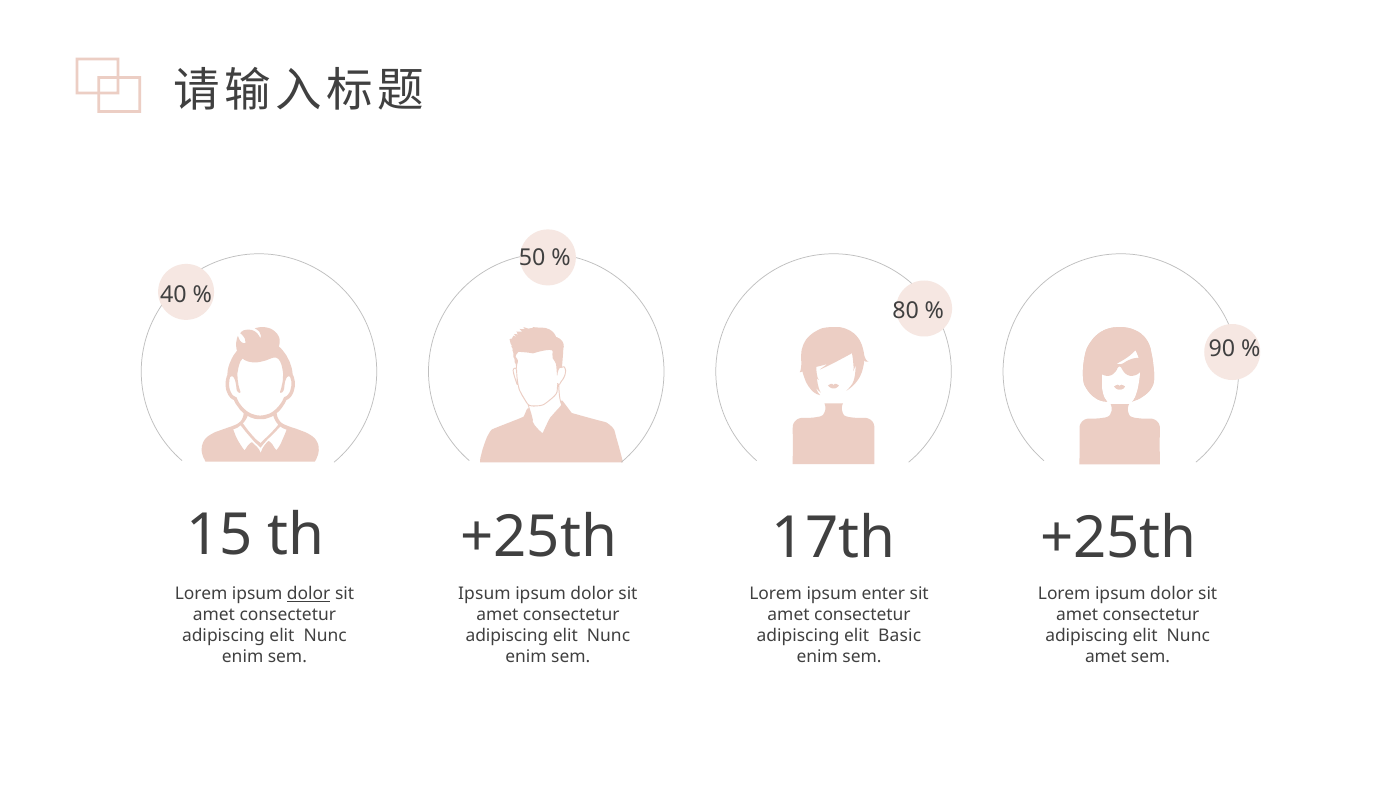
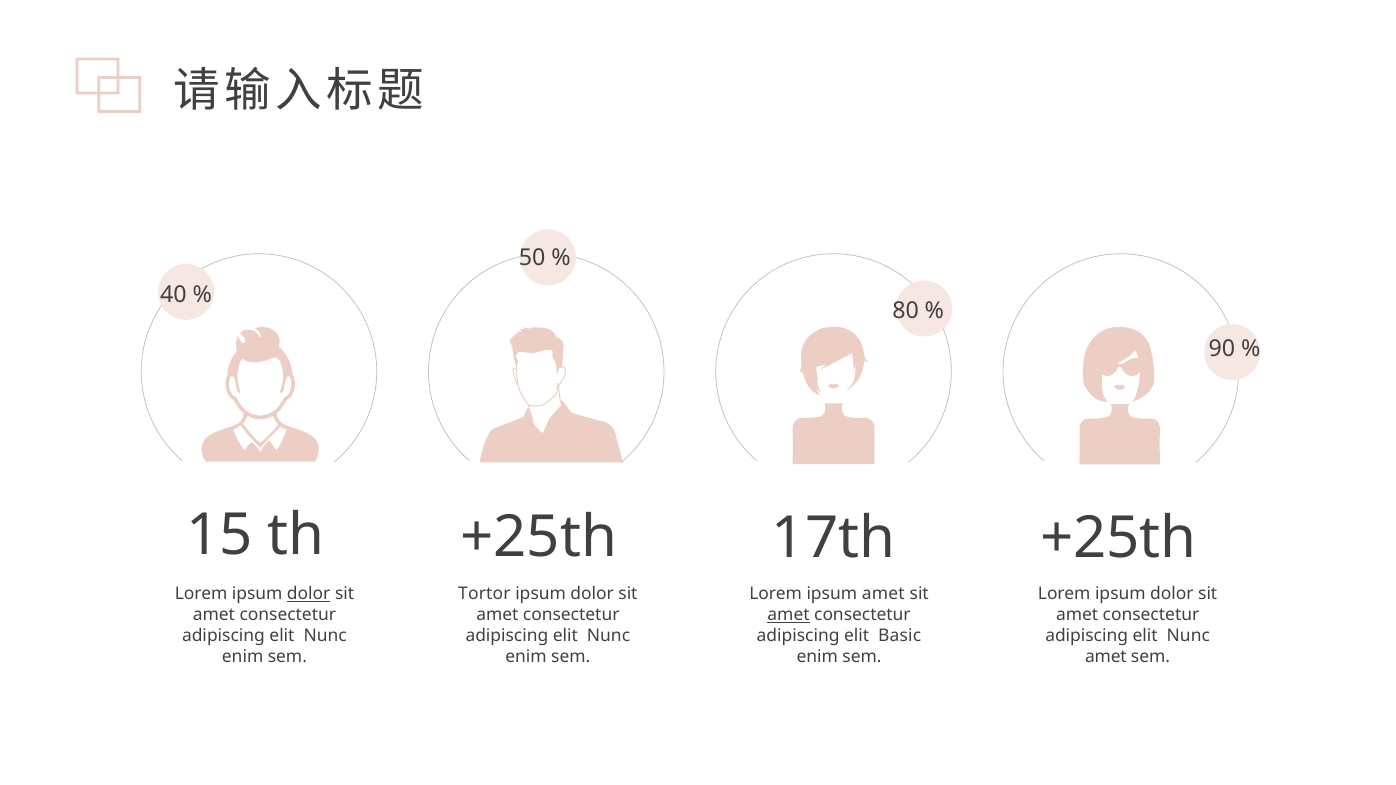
Ipsum at (484, 594): Ipsum -> Tortor
ipsum enter: enter -> amet
amet at (789, 615) underline: none -> present
